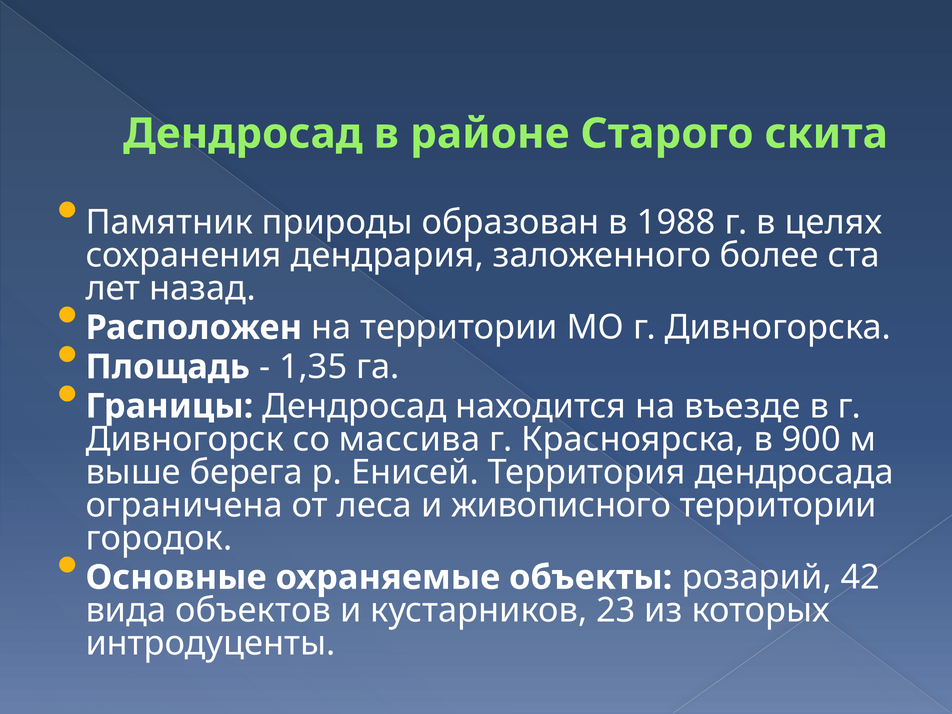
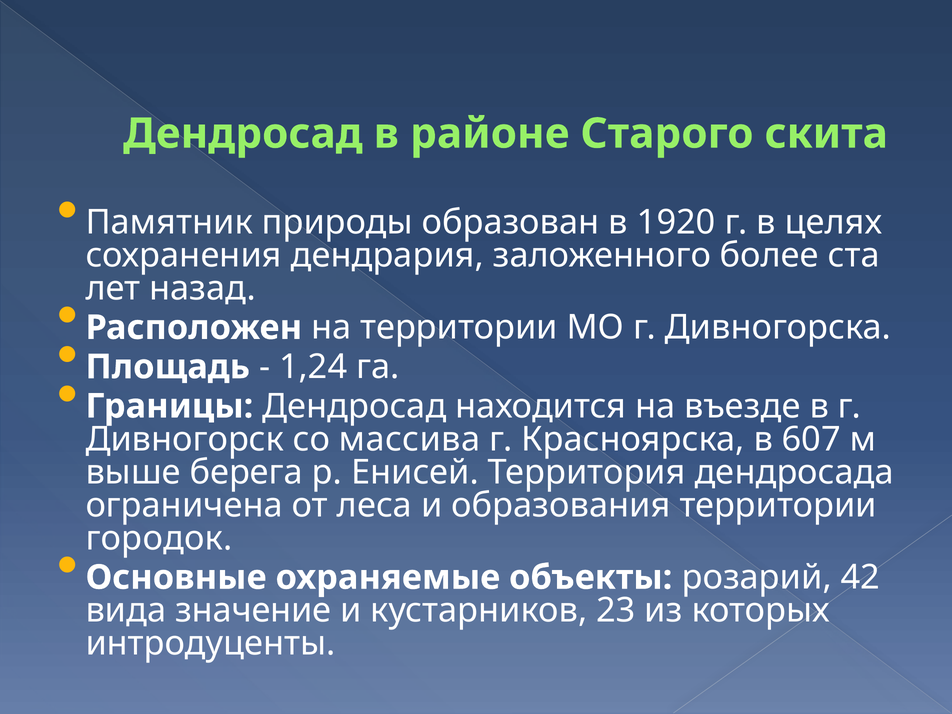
1988: 1988 -> 1920
1,35: 1,35 -> 1,24
900: 900 -> 607
живописного: живописного -> образования
объектов: объектов -> значение
